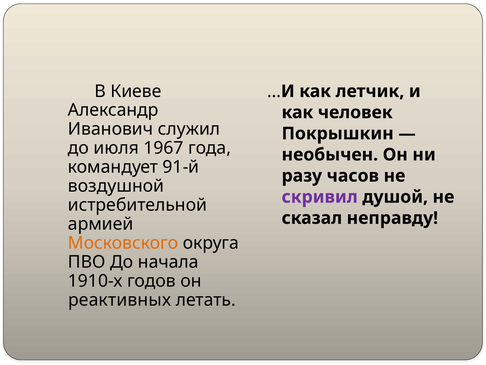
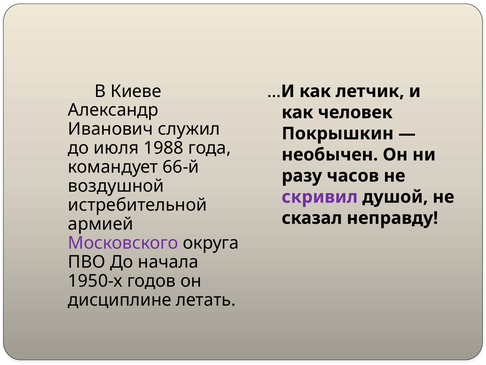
1967: 1967 -> 1988
91-й: 91-й -> 66-й
Московского colour: orange -> purple
1910-х: 1910-х -> 1950-х
реактивных: реактивных -> дисциплине
